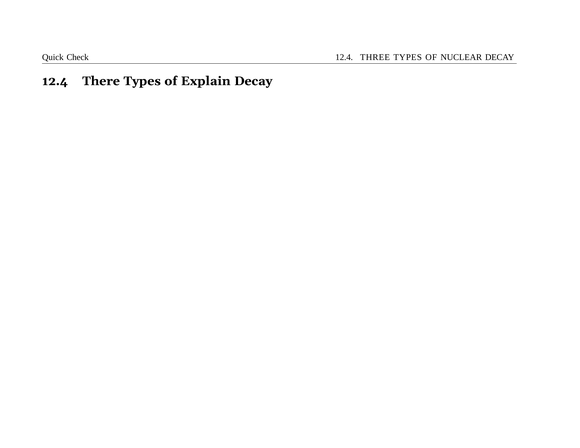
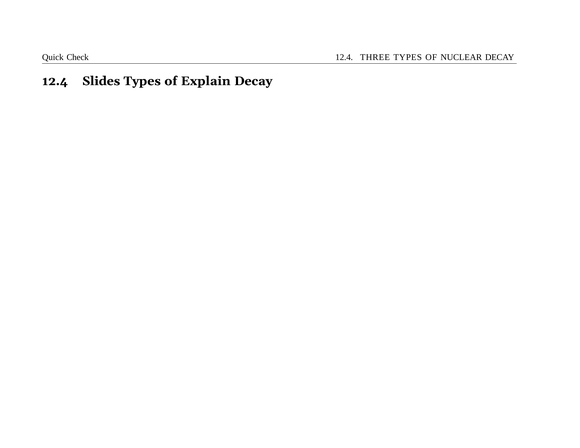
There: There -> Slides
